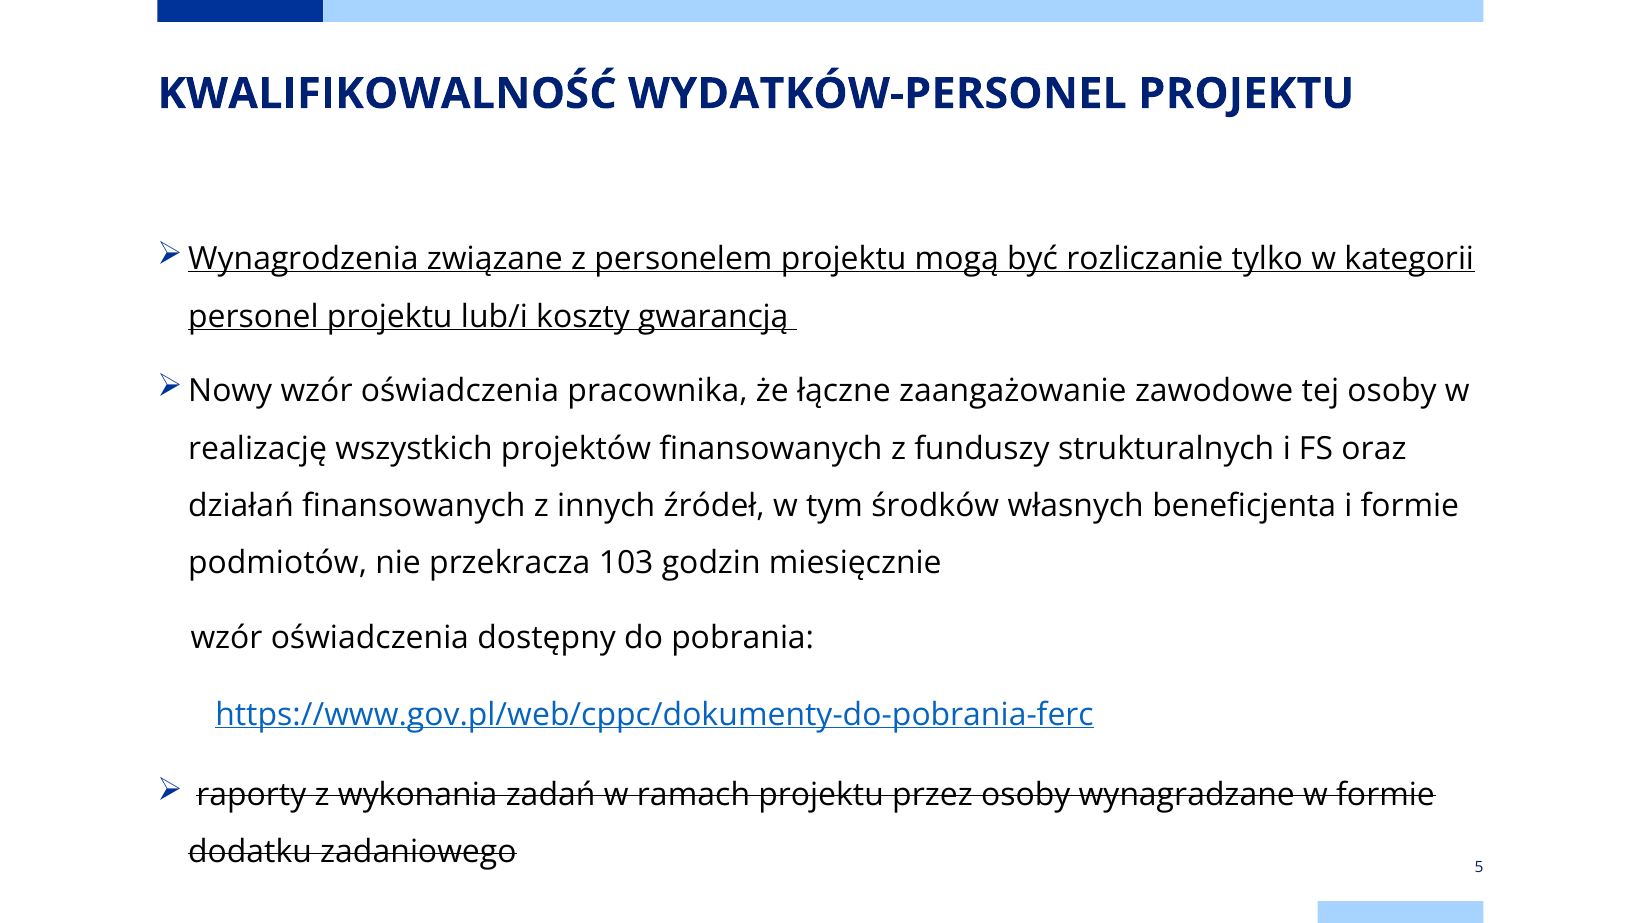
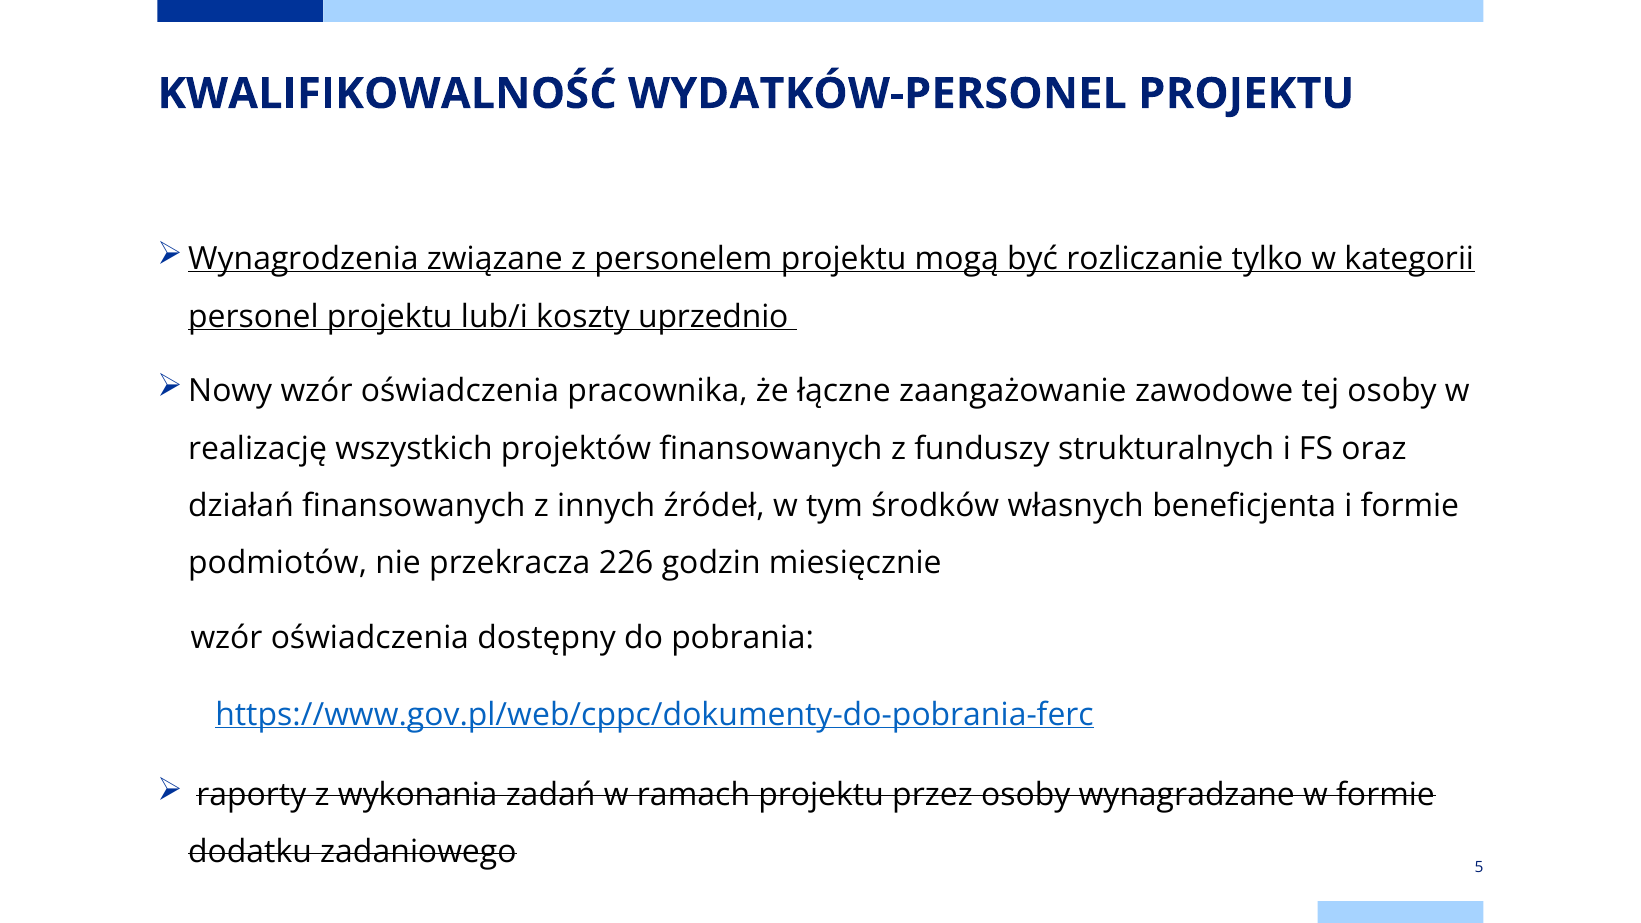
gwarancją: gwarancją -> uprzednio
103: 103 -> 226
